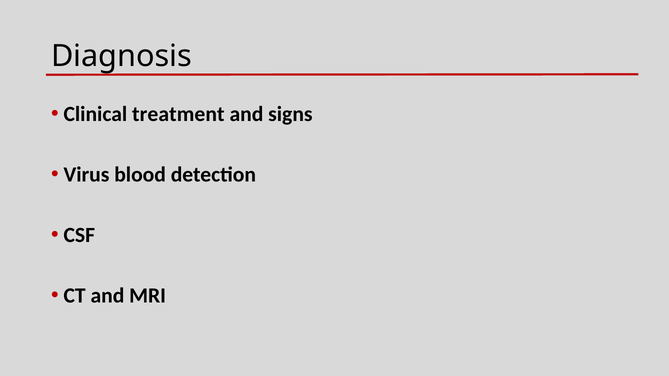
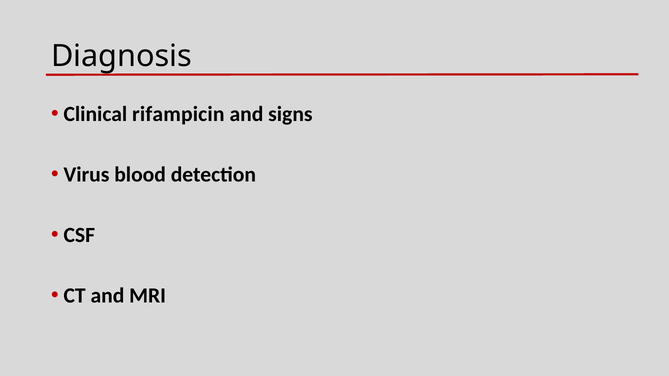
treatment: treatment -> rifampicin
